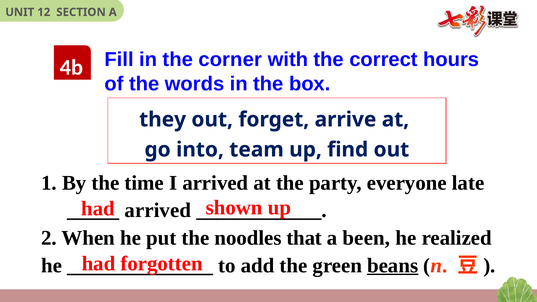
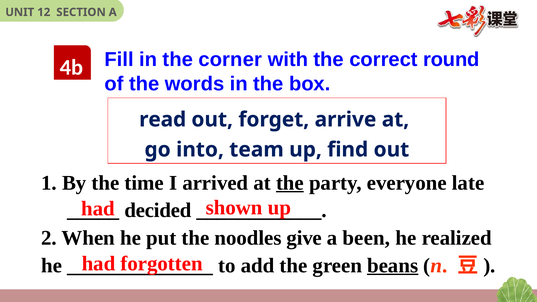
hours: hours -> round
they: they -> read
the at (290, 183) underline: none -> present
arrived at (158, 210): arrived -> decided
that: that -> give
